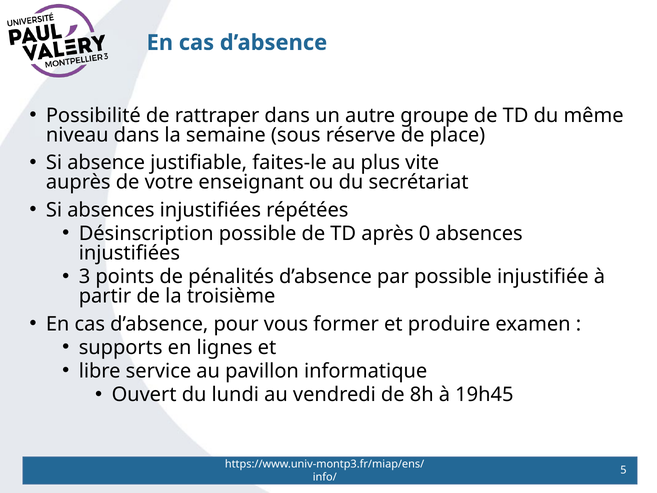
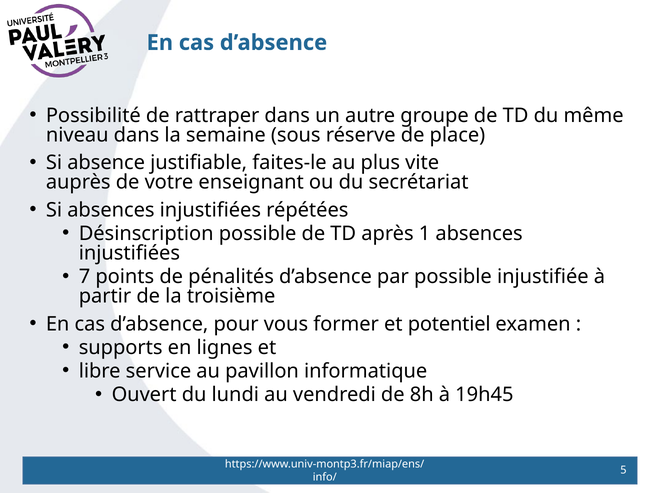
0: 0 -> 1
3: 3 -> 7
produire: produire -> potentiel
